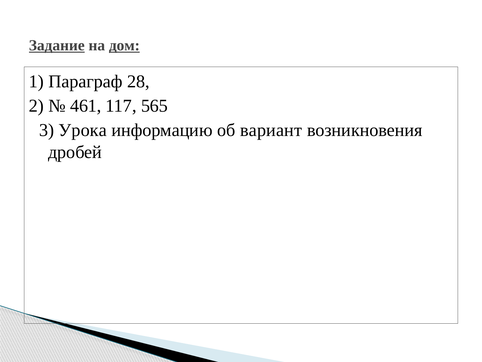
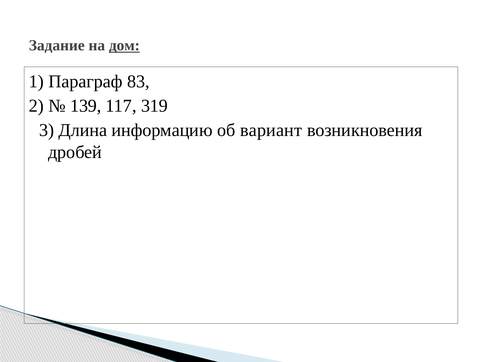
Задание underline: present -> none
28: 28 -> 83
461: 461 -> 139
565: 565 -> 319
Урока: Урока -> Длина
